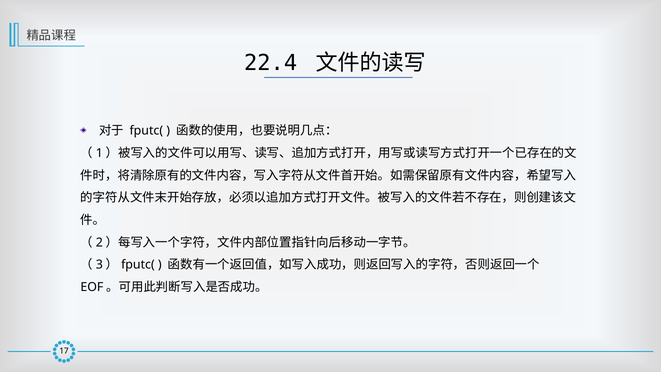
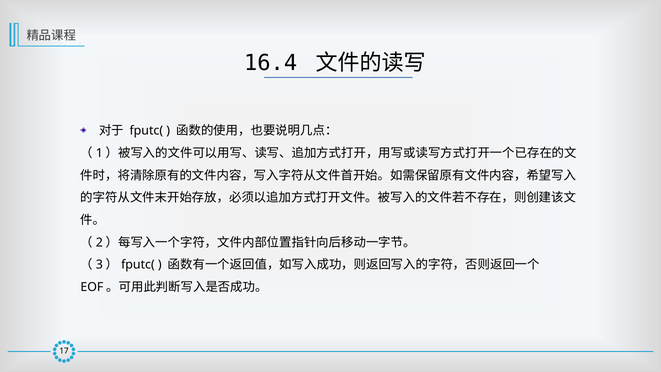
22.4: 22.4 -> 16.4
